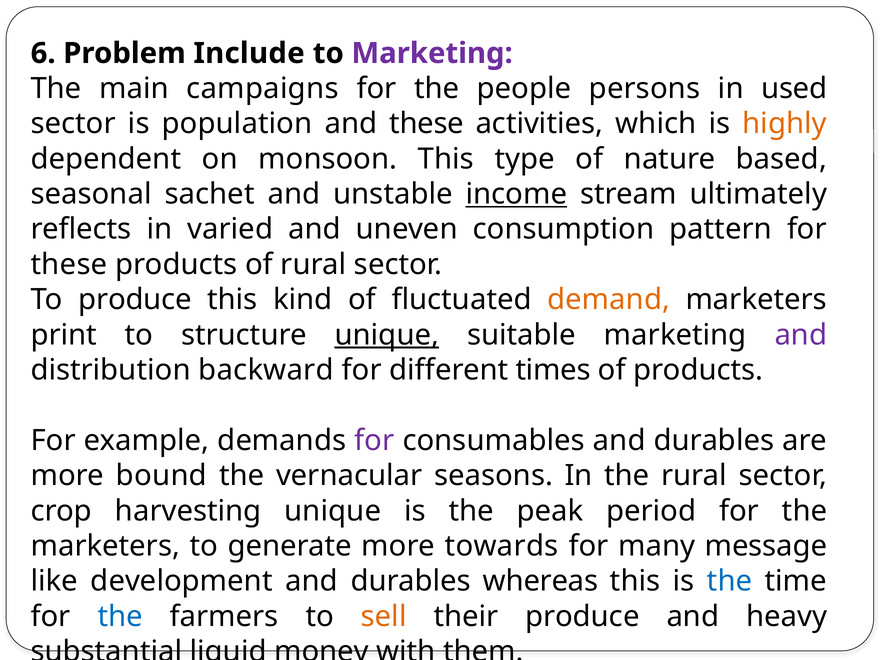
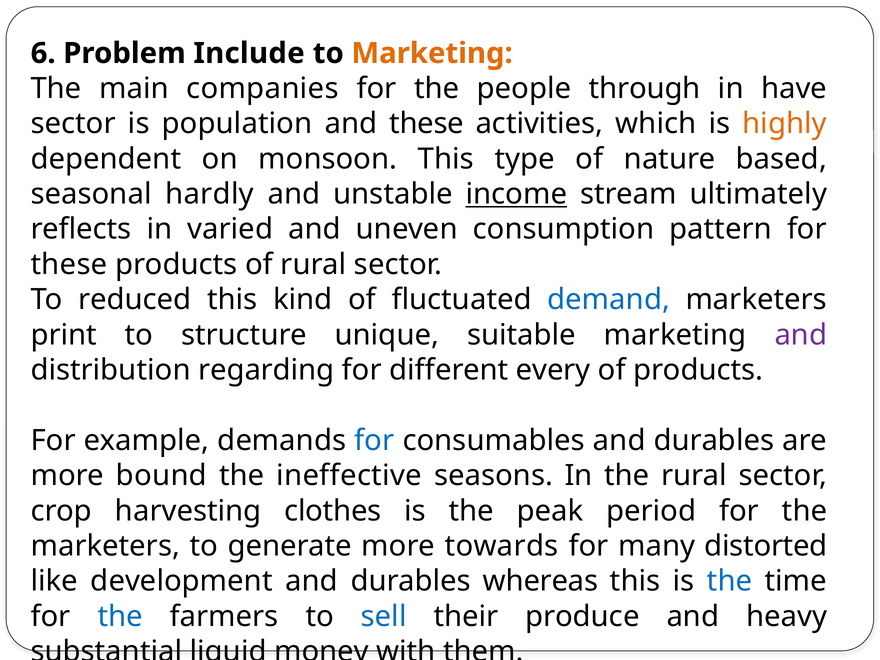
Marketing at (432, 53) colour: purple -> orange
campaigns: campaigns -> companies
persons: persons -> through
used: used -> have
sachet: sachet -> hardly
To produce: produce -> reduced
demand colour: orange -> blue
unique at (387, 335) underline: present -> none
backward: backward -> regarding
times: times -> every
for at (374, 441) colour: purple -> blue
vernacular: vernacular -> ineffective
harvesting unique: unique -> clothes
message: message -> distorted
sell colour: orange -> blue
